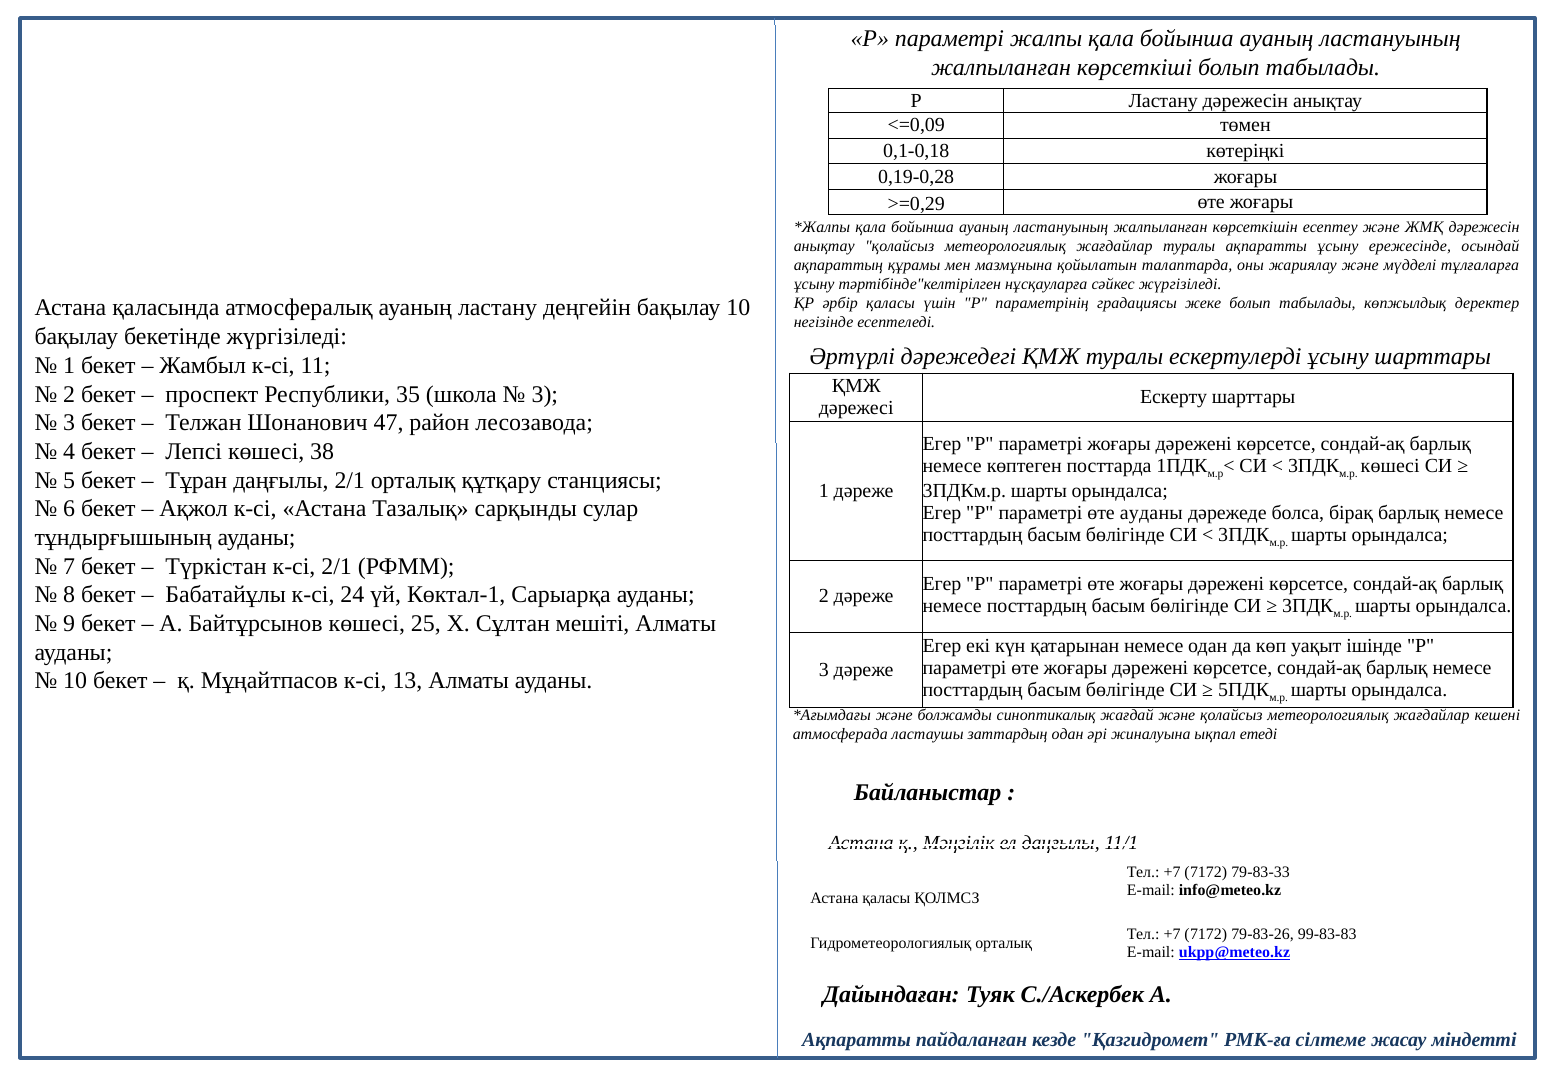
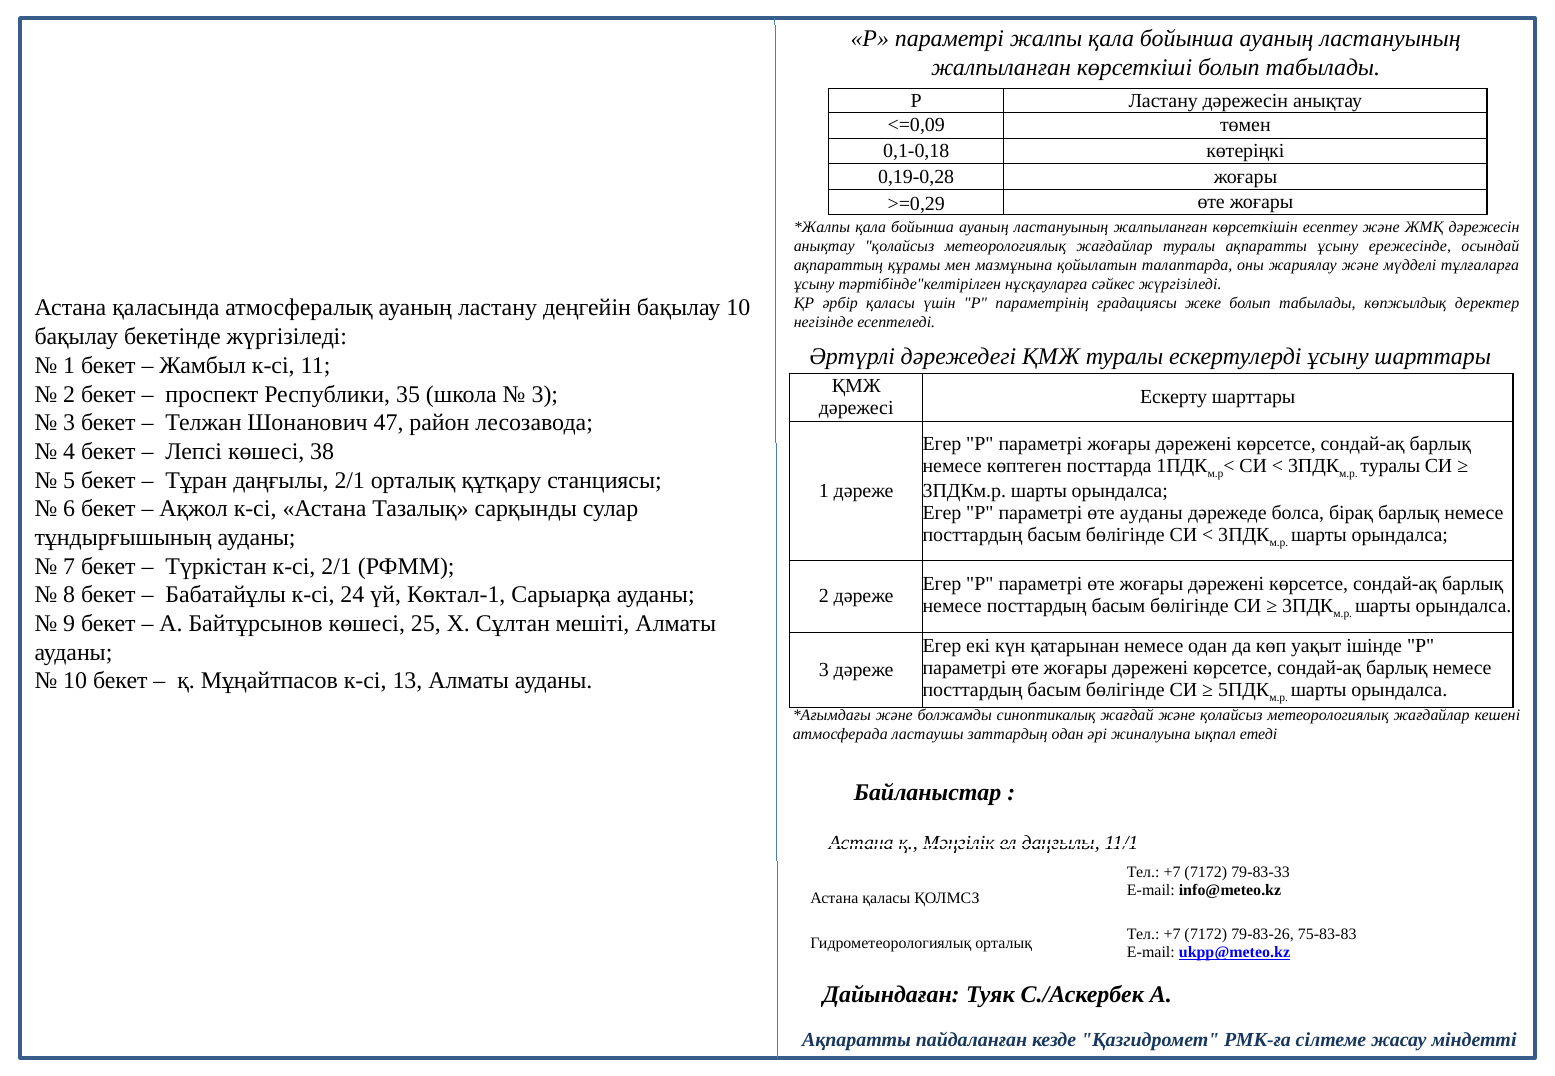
көшесі at (1390, 466): көшесі -> туралы
99-83-83: 99-83-83 -> 75-83-83
